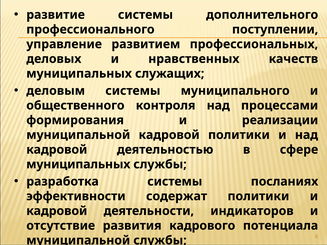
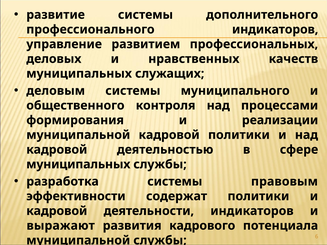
профессионального поступлении: поступлении -> индикаторов
посланиях: посланиях -> правовым
отсутствие: отсутствие -> выражают
